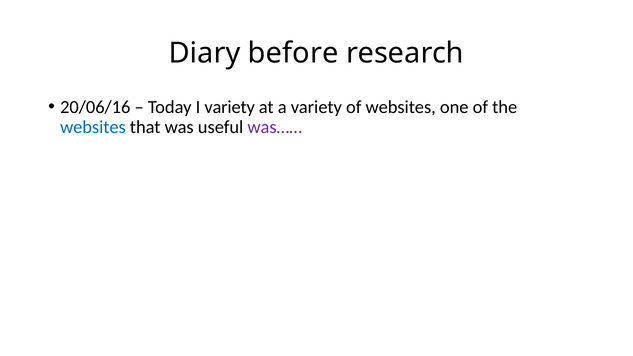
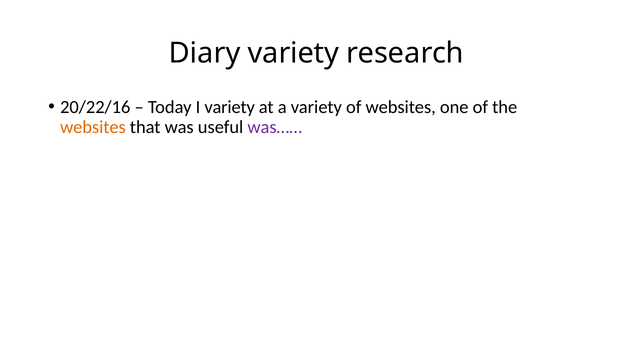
Diary before: before -> variety
20/06/16: 20/06/16 -> 20/22/16
websites at (93, 127) colour: blue -> orange
